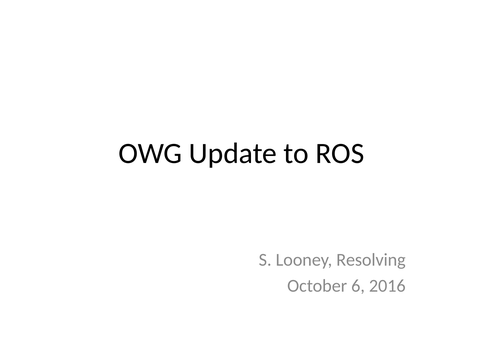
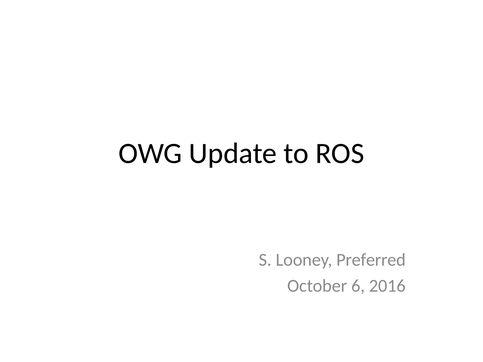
Resolving: Resolving -> Preferred
